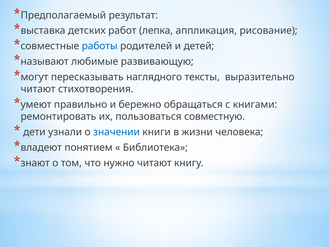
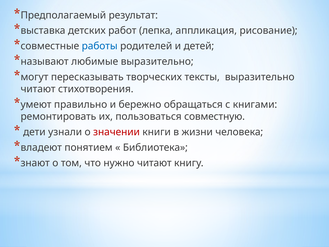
любимые развивающую: развивающую -> выразительно
наглядного: наглядного -> творческих
значении colour: blue -> red
